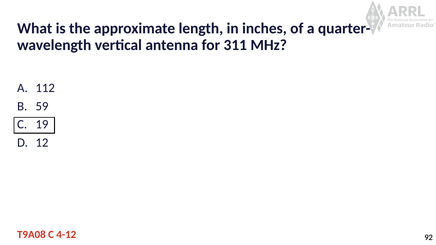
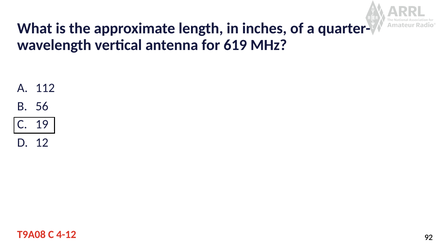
311: 311 -> 619
59: 59 -> 56
